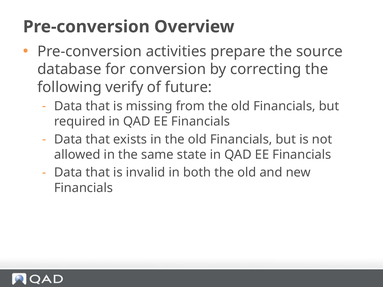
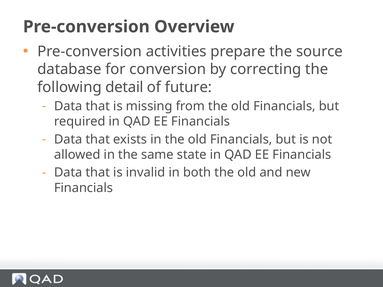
verify: verify -> detail
